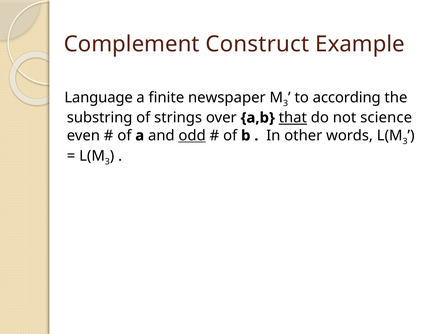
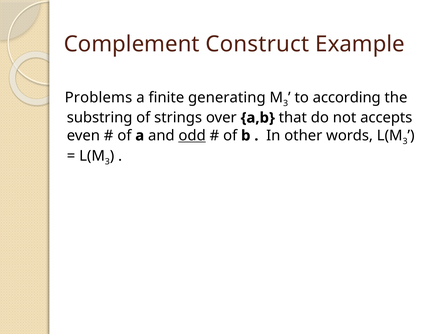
Language: Language -> Problems
newspaper: newspaper -> generating
that underline: present -> none
science: science -> accepts
